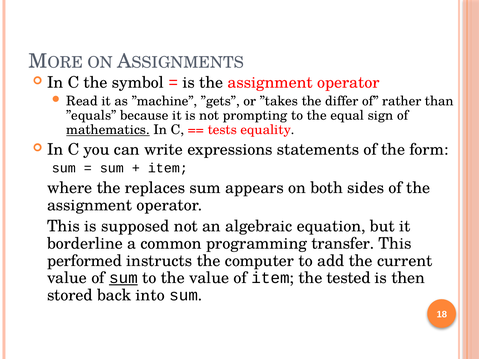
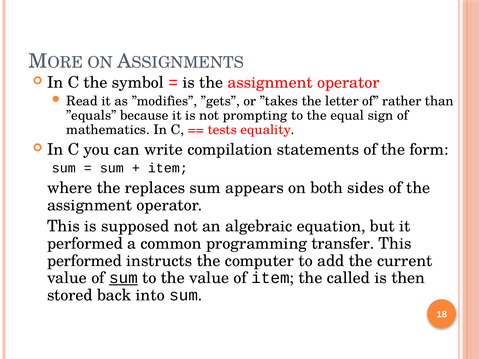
”machine: ”machine -> ”modifies
differ: differ -> letter
mathematics underline: present -> none
expressions: expressions -> compilation
borderline at (85, 244): borderline -> performed
tested: tested -> called
